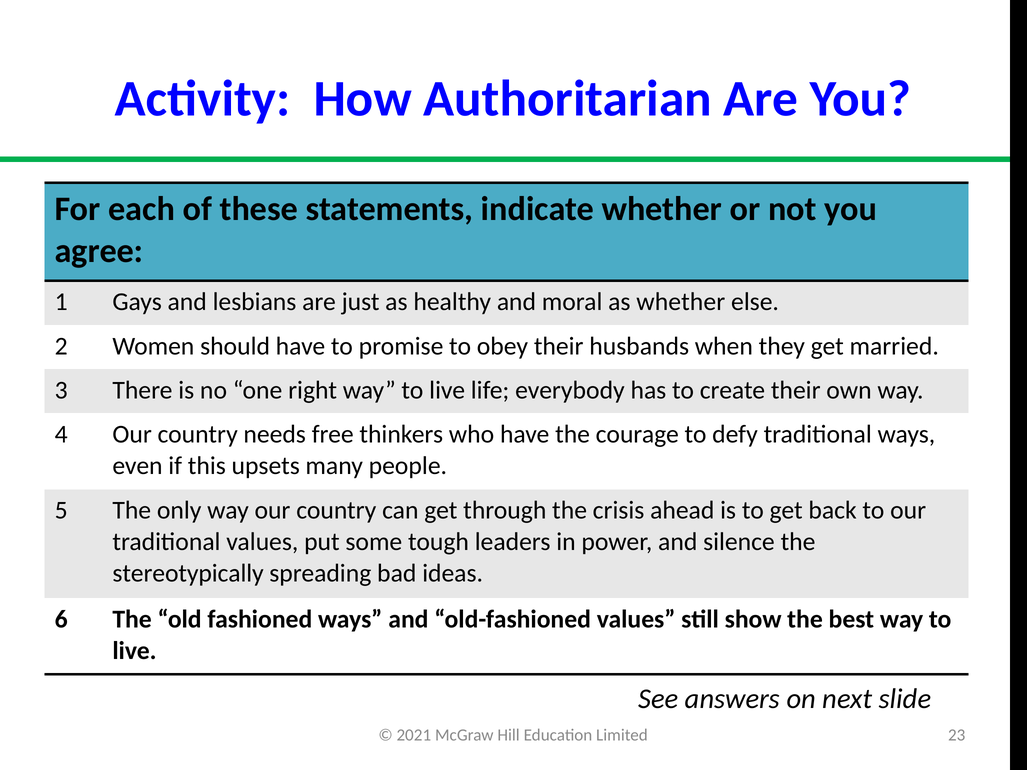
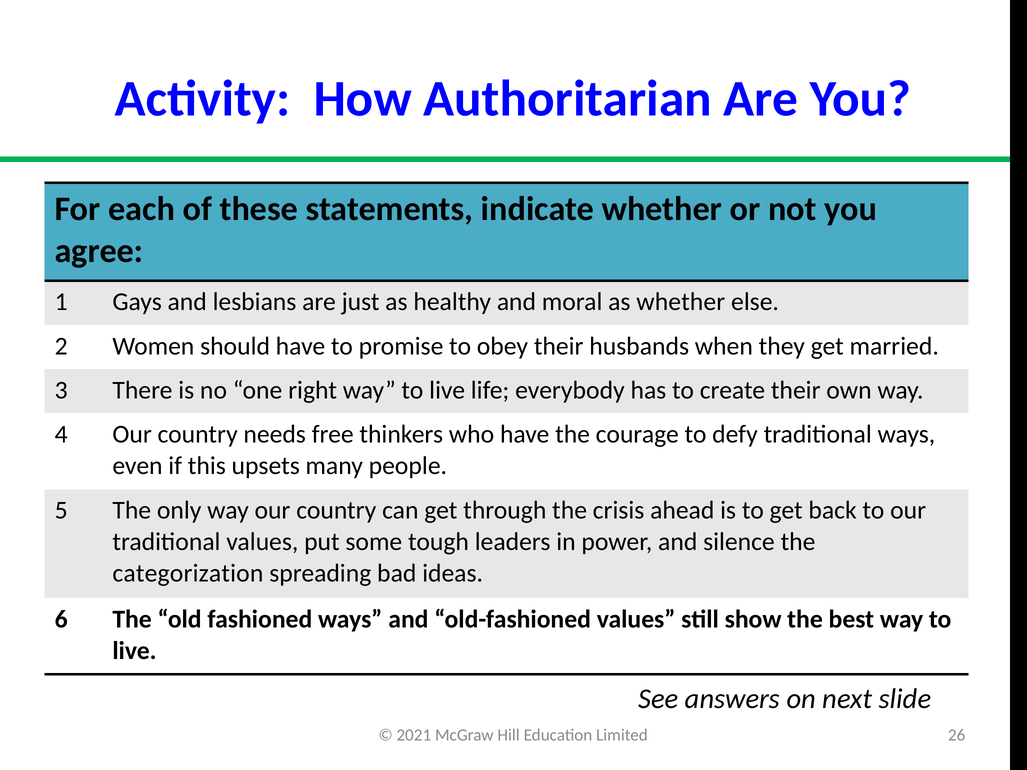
stereotypically: stereotypically -> categorization
23: 23 -> 26
